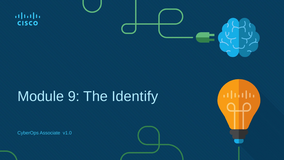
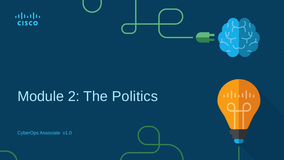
9: 9 -> 2
Identify: Identify -> Politics
